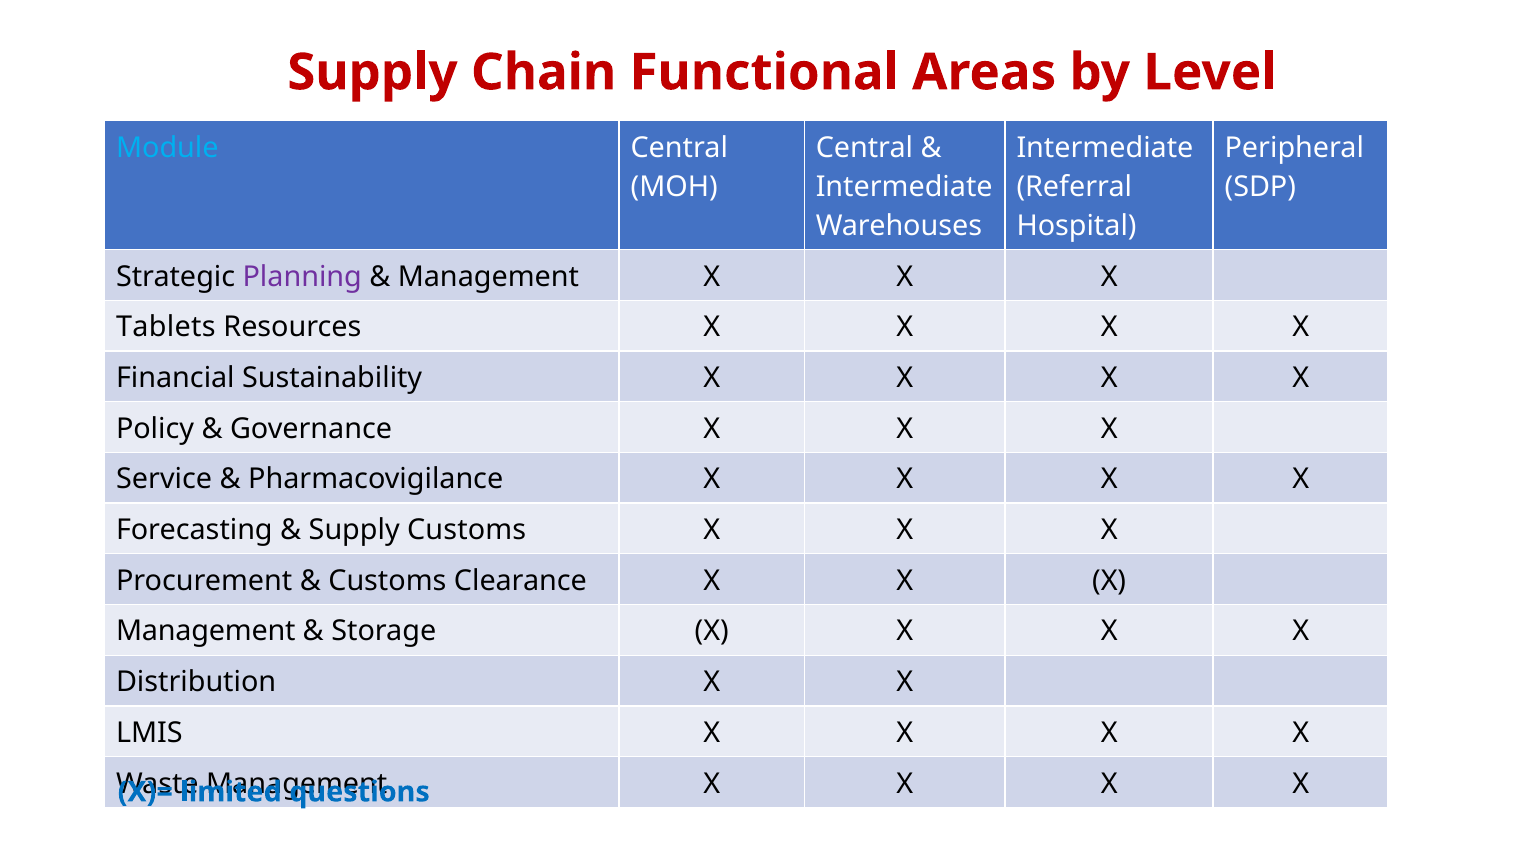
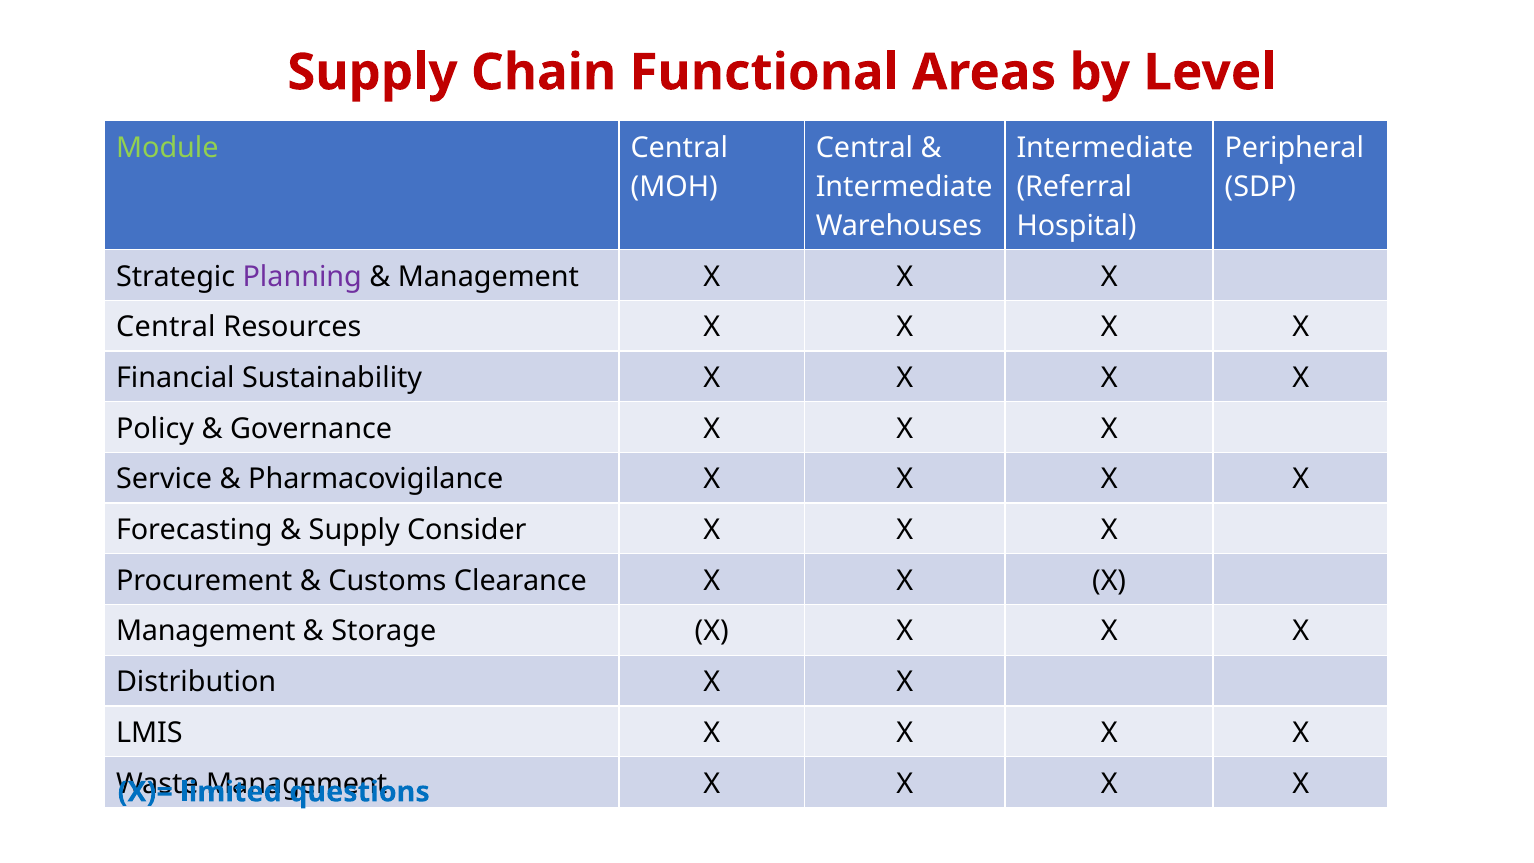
Module colour: light blue -> light green
Tablets at (166, 327): Tablets -> Central
Supply Customs: Customs -> Consider
